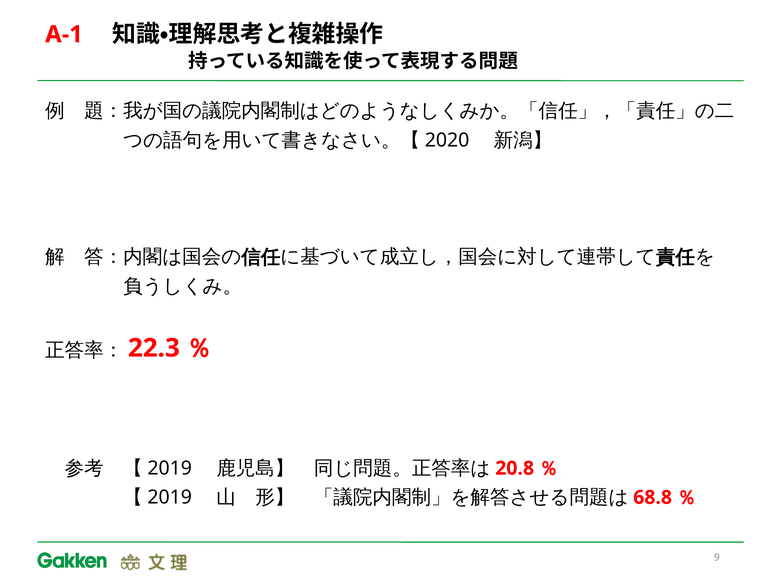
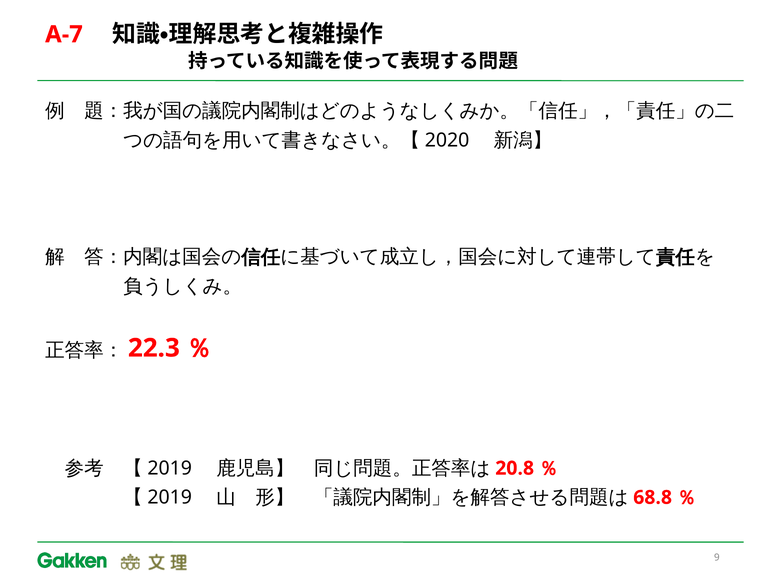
A-1: A-1 -> A-7
